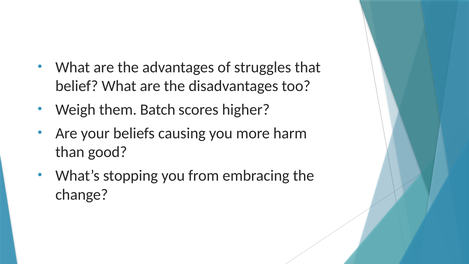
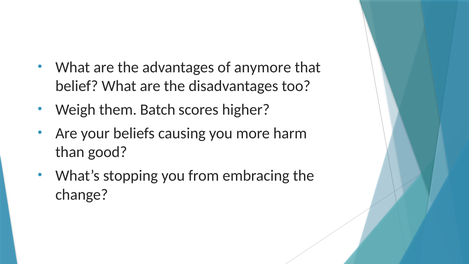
struggles: struggles -> anymore
